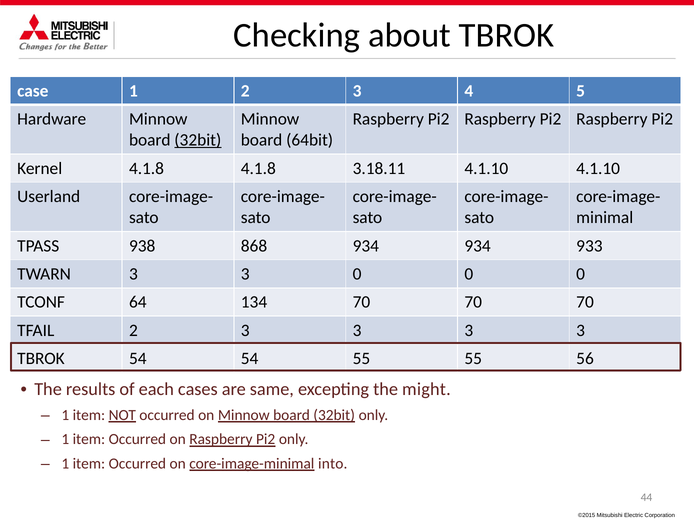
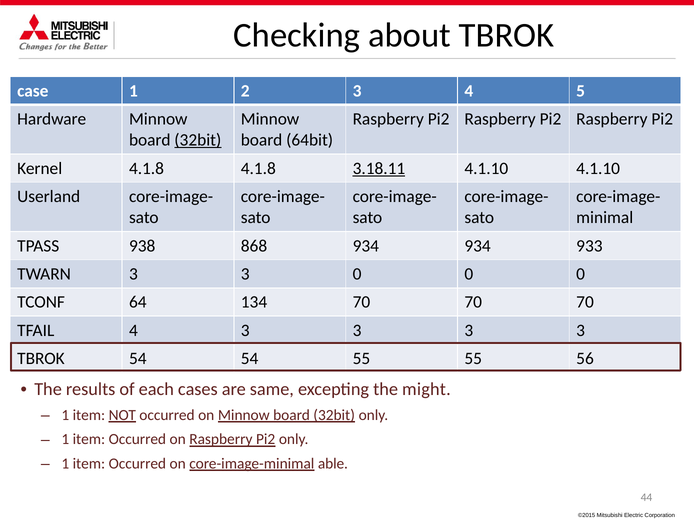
3.18.11 underline: none -> present
TFAIL 2: 2 -> 4
into: into -> able
